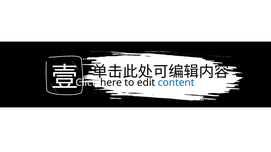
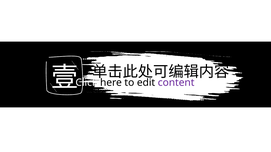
content colour: blue -> purple
